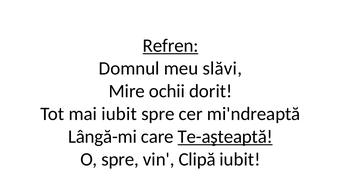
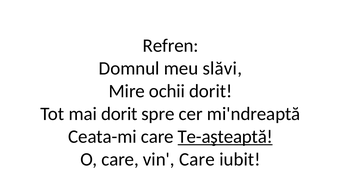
Refren underline: present -> none
mai iubit: iubit -> dorit
Lângă-mi: Lângă-mi -> Ceata-mi
O spre: spre -> care
vin Clipă: Clipă -> Care
